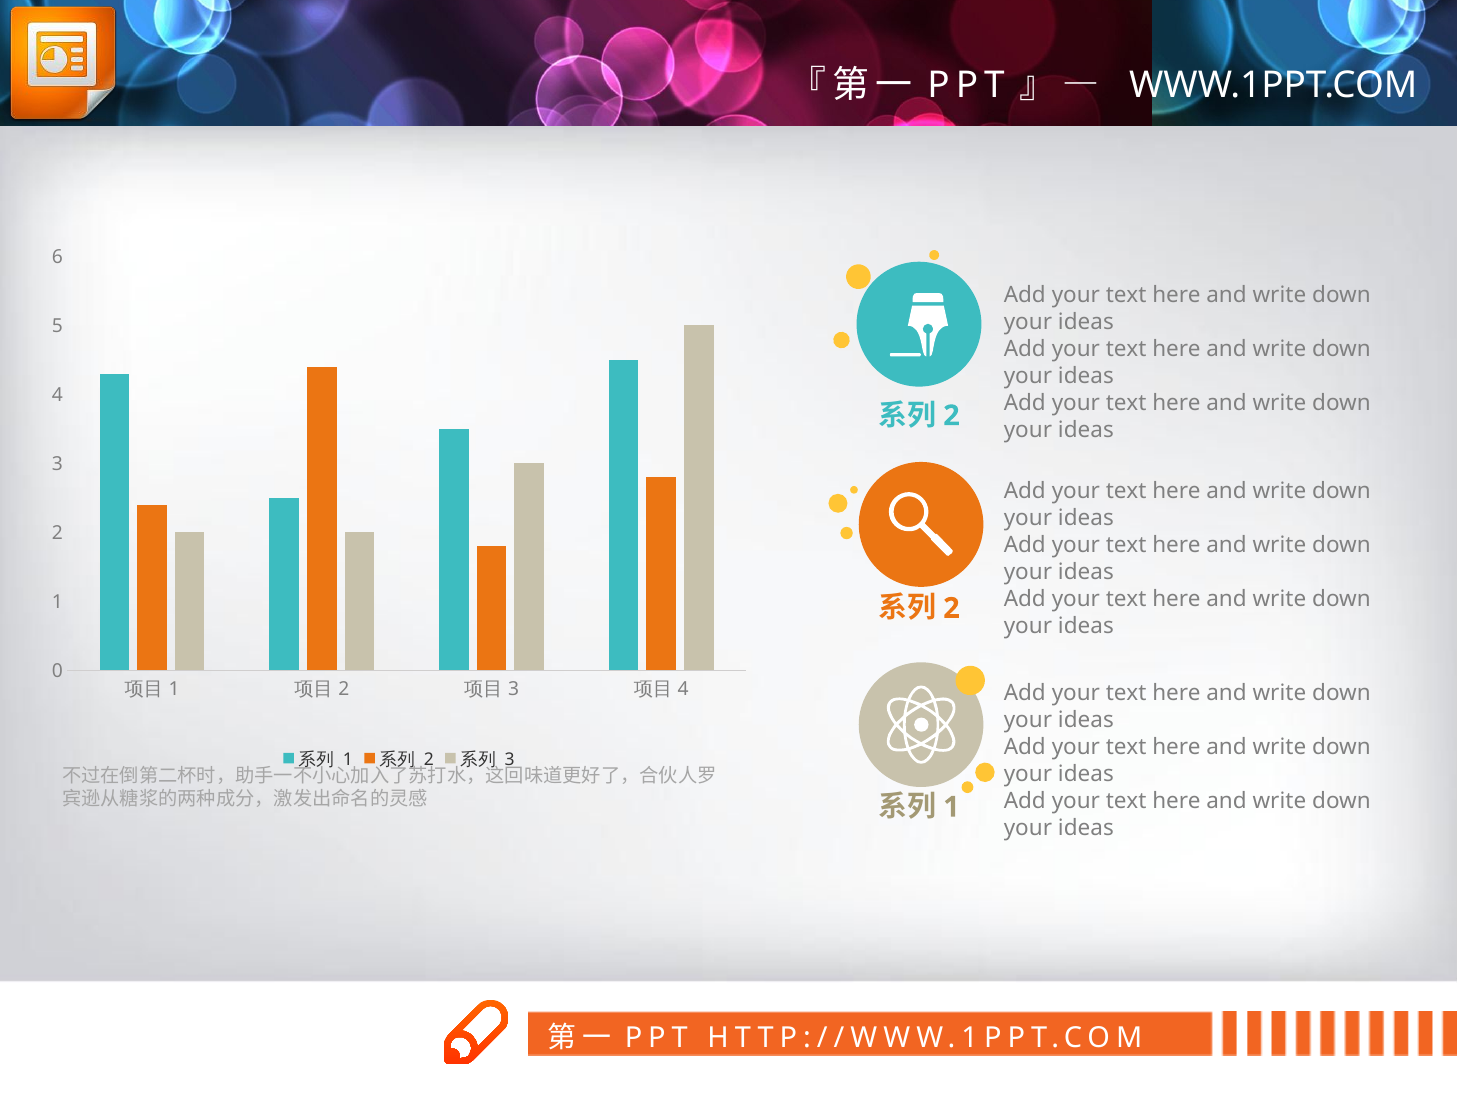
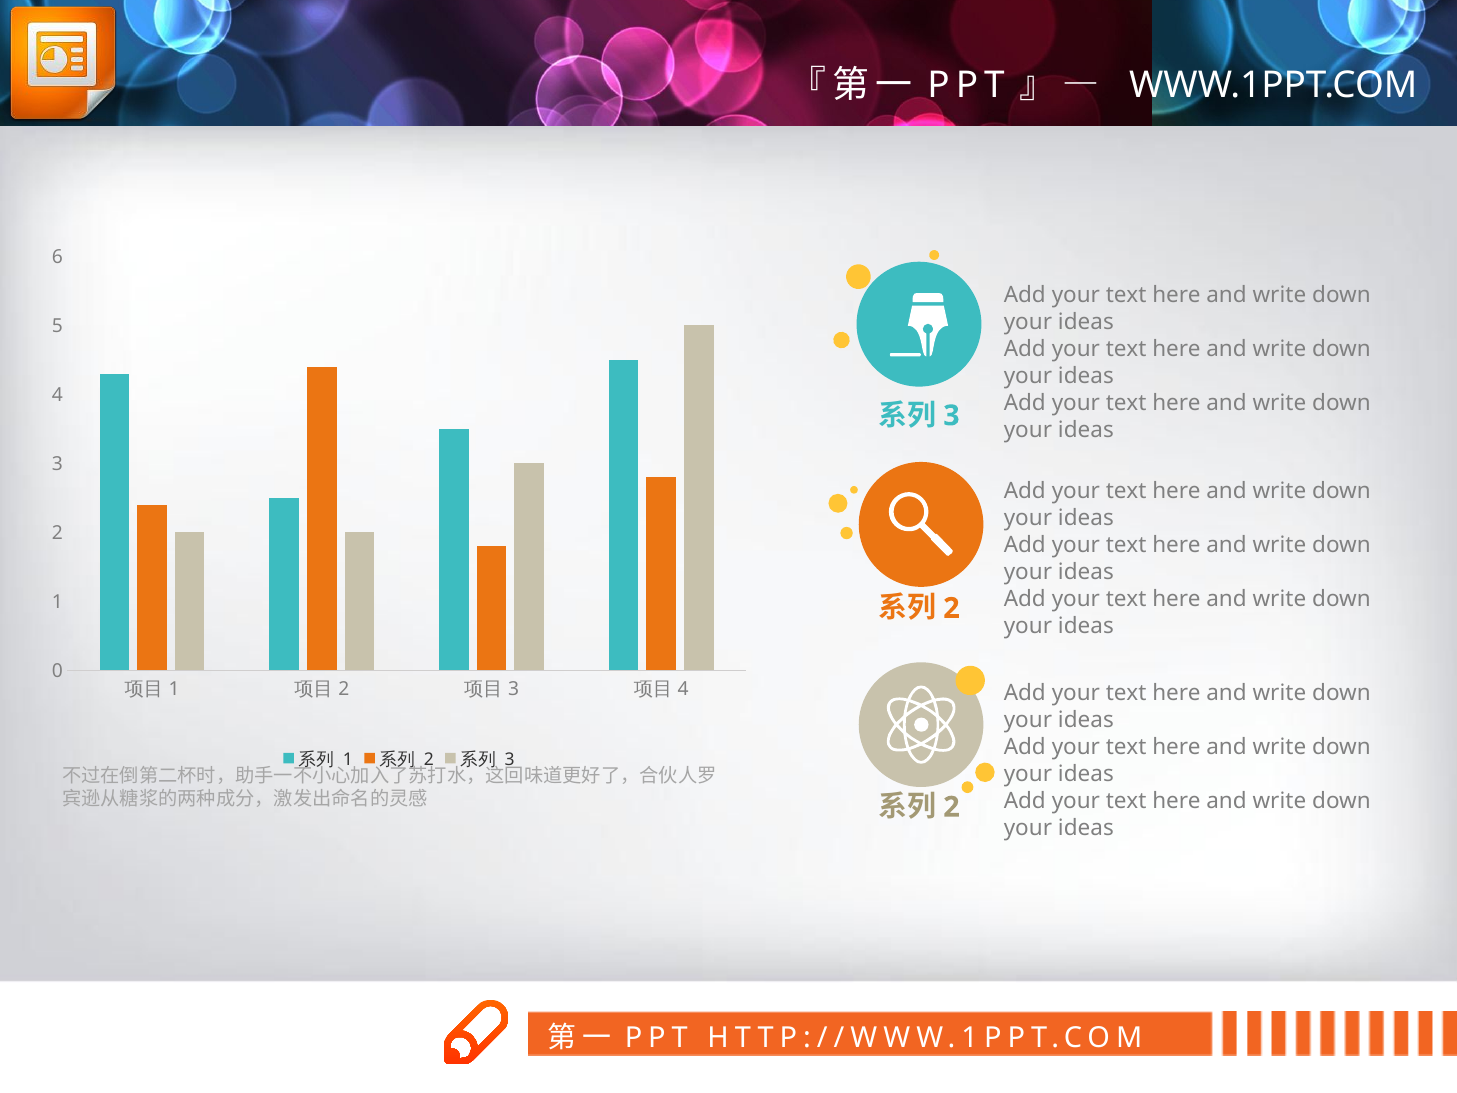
2 at (951, 416): 2 -> 3
1 at (951, 807): 1 -> 2
